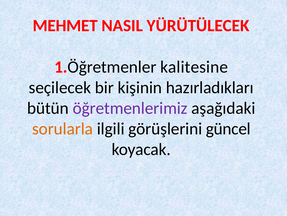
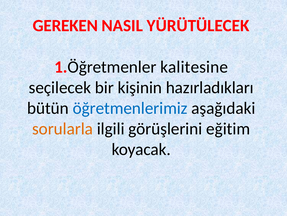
MEHMET: MEHMET -> GEREKEN
öğretmenlerimiz colour: purple -> blue
güncel: güncel -> eğitim
